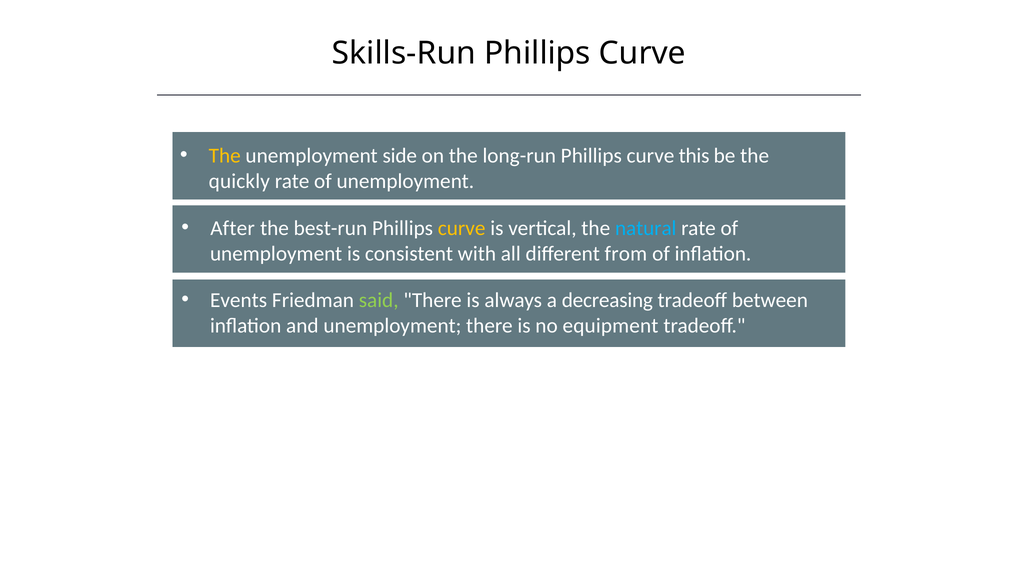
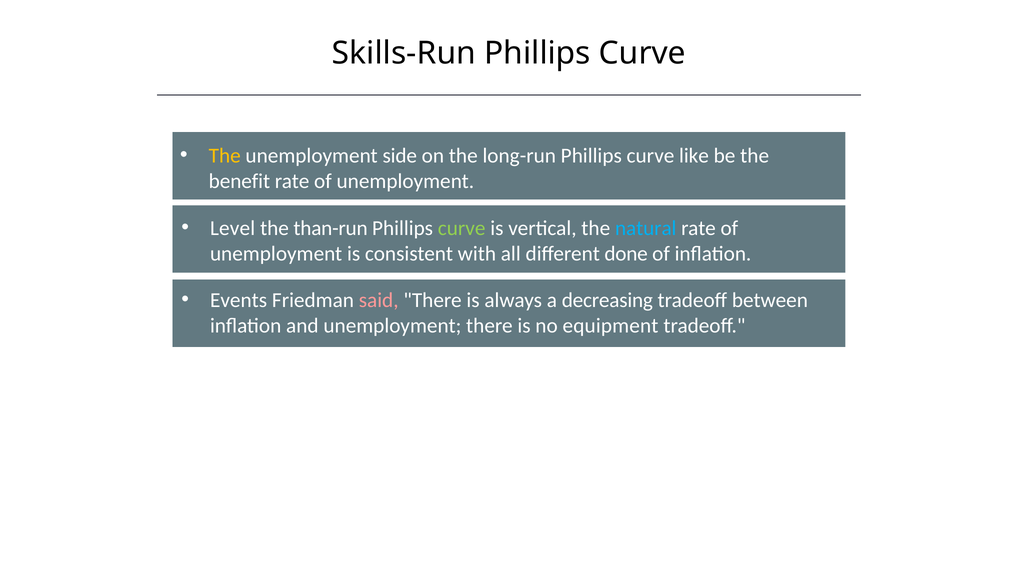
this: this -> like
quickly: quickly -> benefit
After: After -> Level
best-run: best-run -> than-run
curve at (462, 228) colour: yellow -> light green
from: from -> done
said colour: light green -> pink
